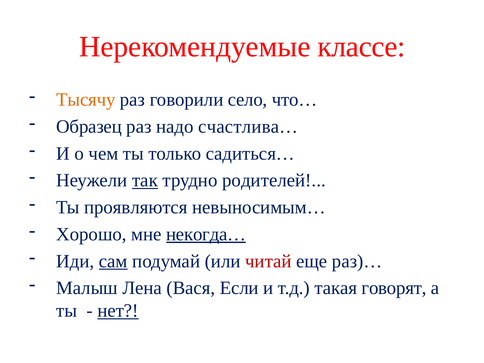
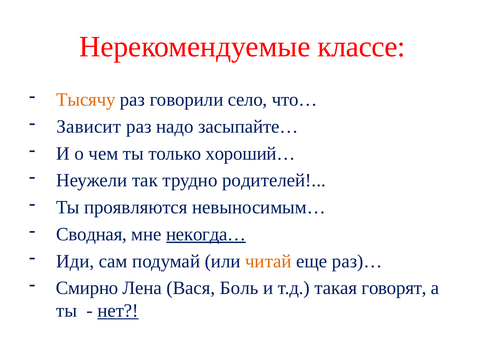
Образец: Образец -> Зависит
счастлива…: счастлива… -> засыпайте…
садиться…: садиться… -> хороший…
так underline: present -> none
Хорошо: Хорошо -> Сводная
сам underline: present -> none
читай colour: red -> orange
Малыш: Малыш -> Смирно
Если: Если -> Боль
